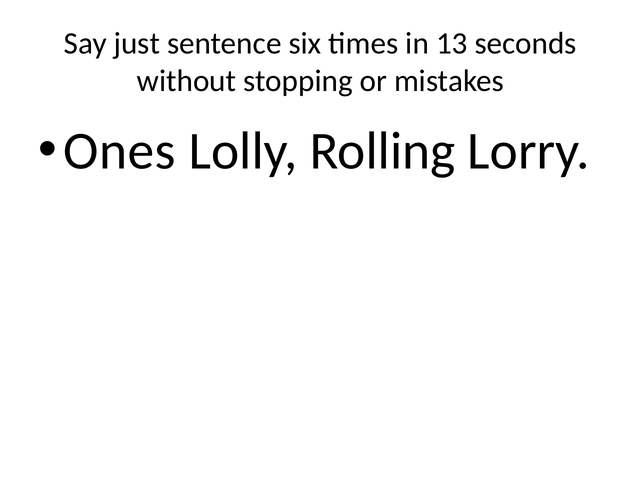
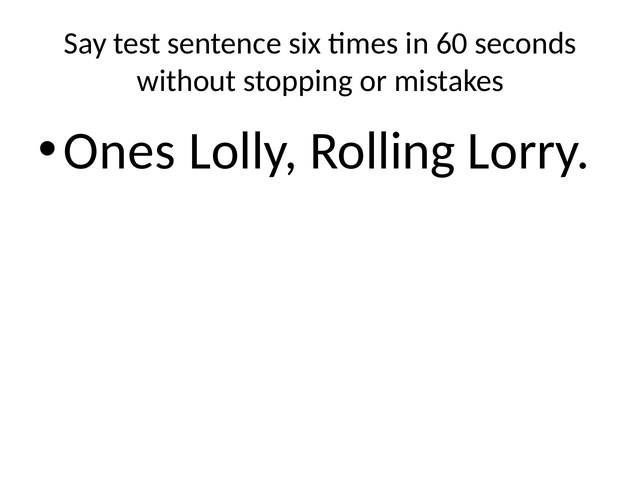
just: just -> test
13: 13 -> 60
